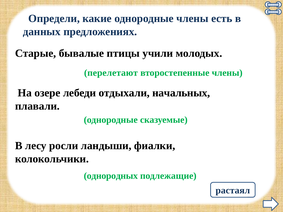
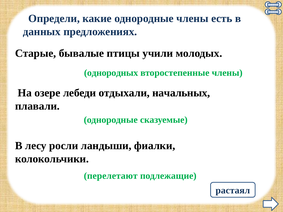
перелетают: перелетают -> однородных
однородных: однородных -> перелетают
